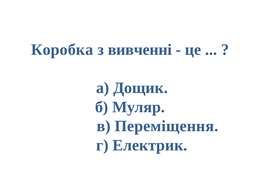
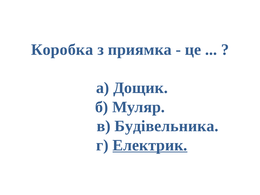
вивченні: вивченні -> приямка
Переміщення: Переміщення -> Будівельника
Електрик underline: none -> present
